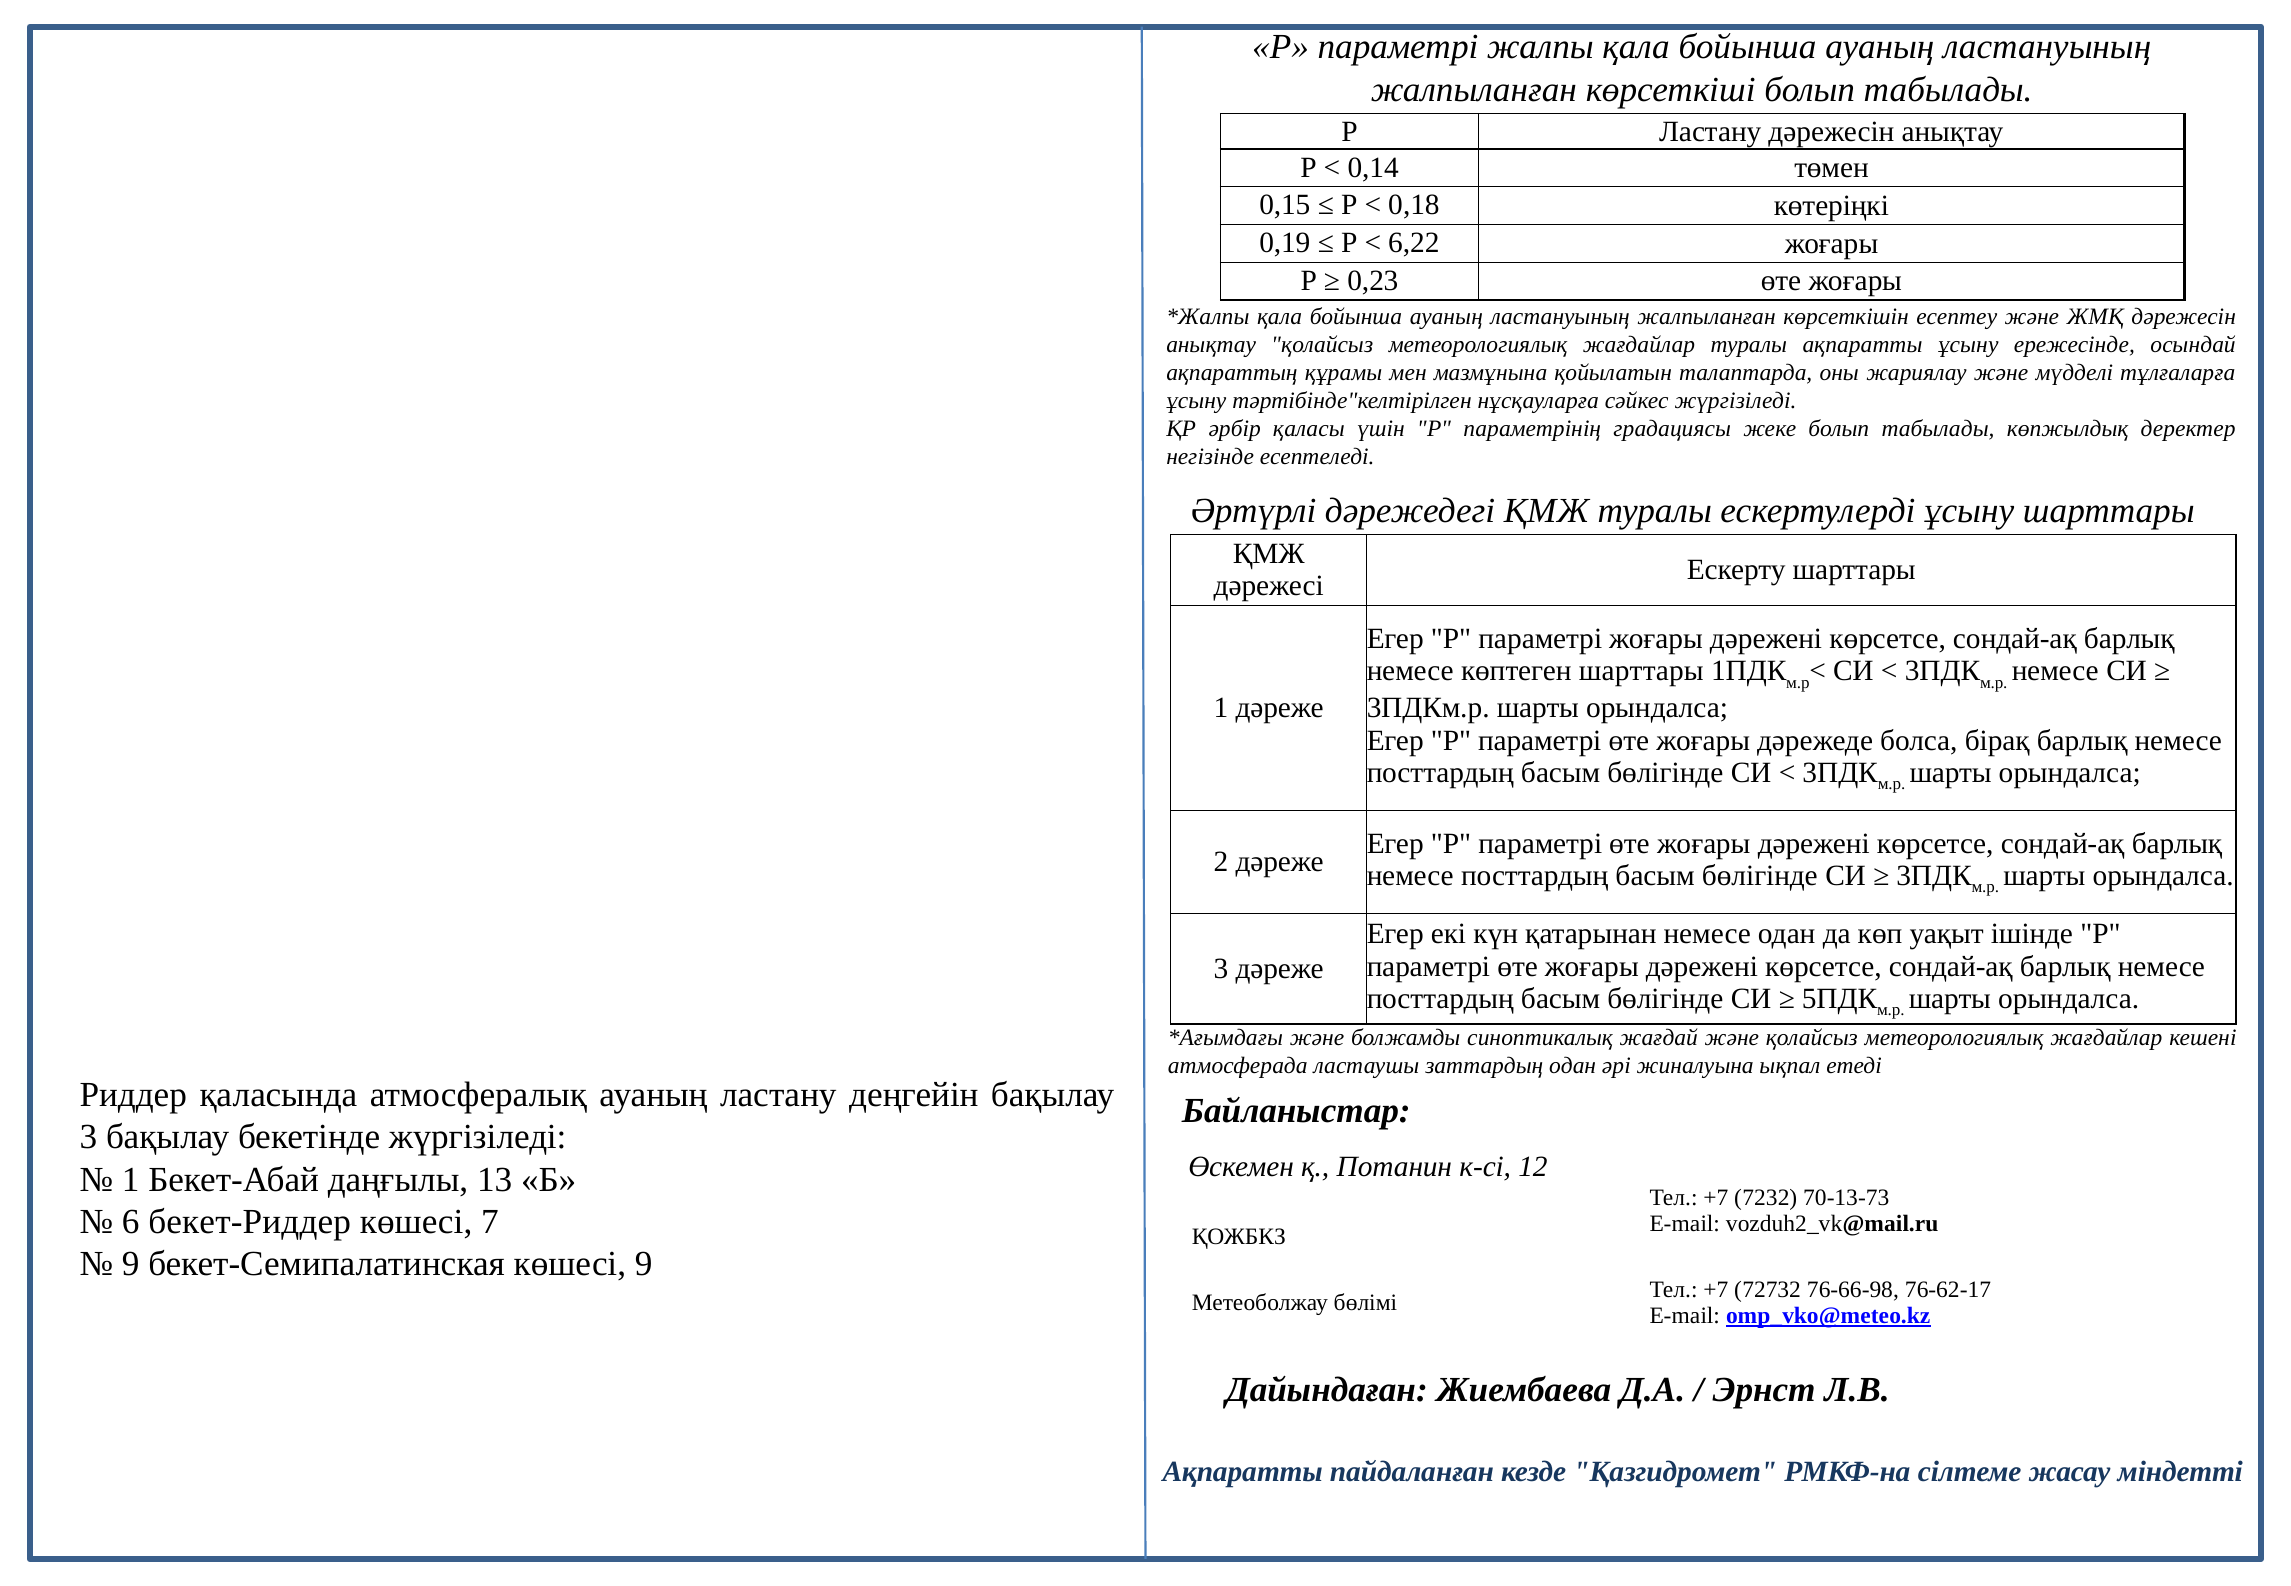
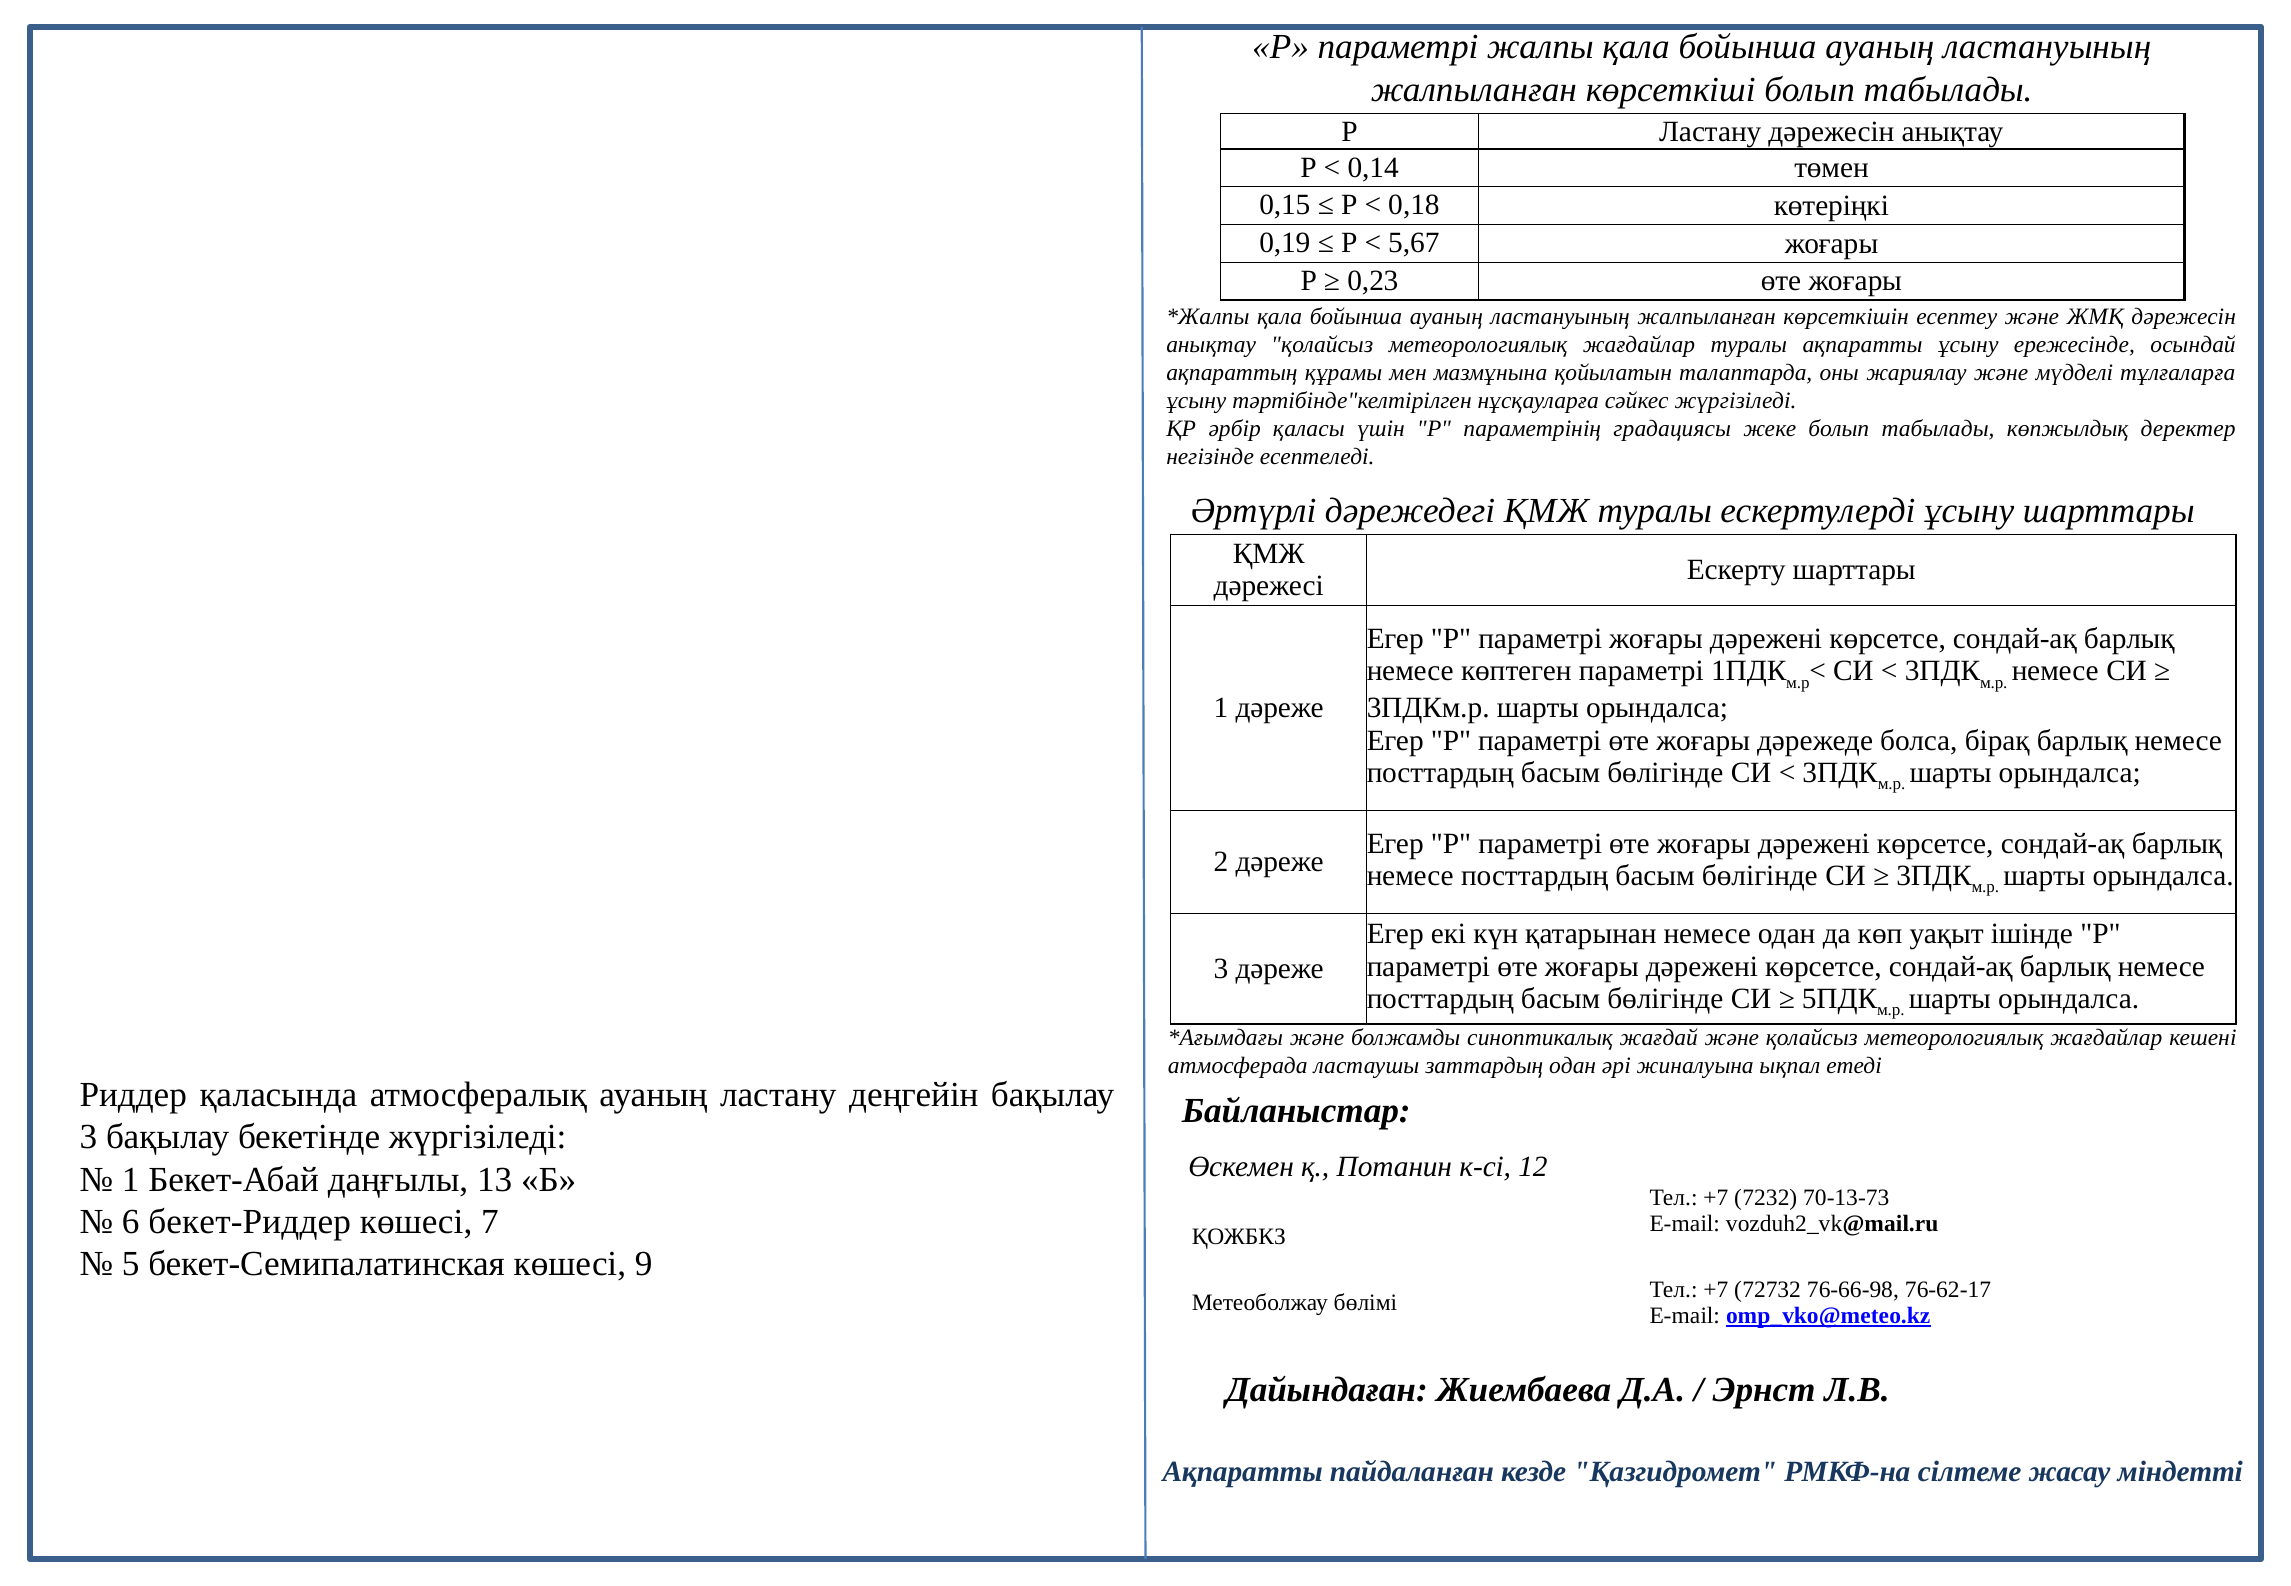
6,22: 6,22 -> 5,67
көптеген шарттары: шарттары -> параметрі
9 at (131, 1264): 9 -> 5
